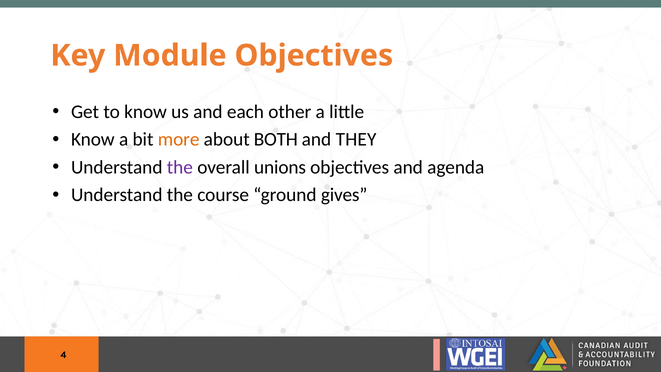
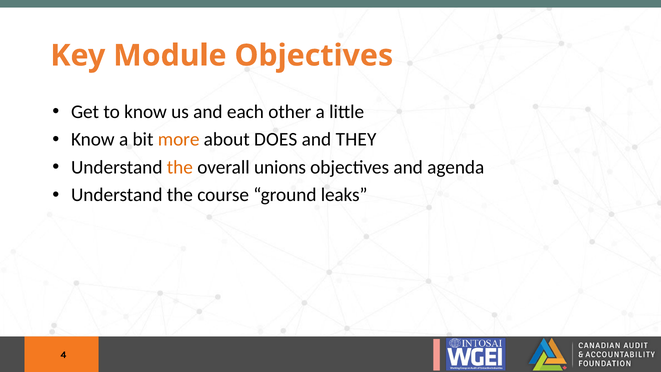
BOTH: BOTH -> DOES
the at (180, 167) colour: purple -> orange
gives: gives -> leaks
